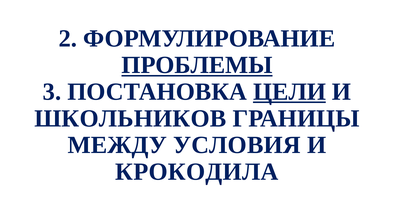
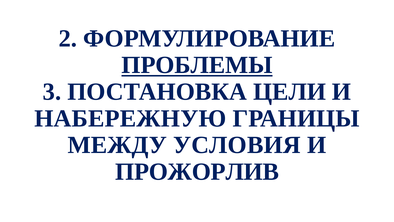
ЦЕЛИ underline: present -> none
ШКОЛЬНИКОВ: ШКОЛЬНИКОВ -> НАБЕРЕЖНУЮ
КРОКОДИЛА: КРОКОДИЛА -> ПРОЖОРЛИВ
